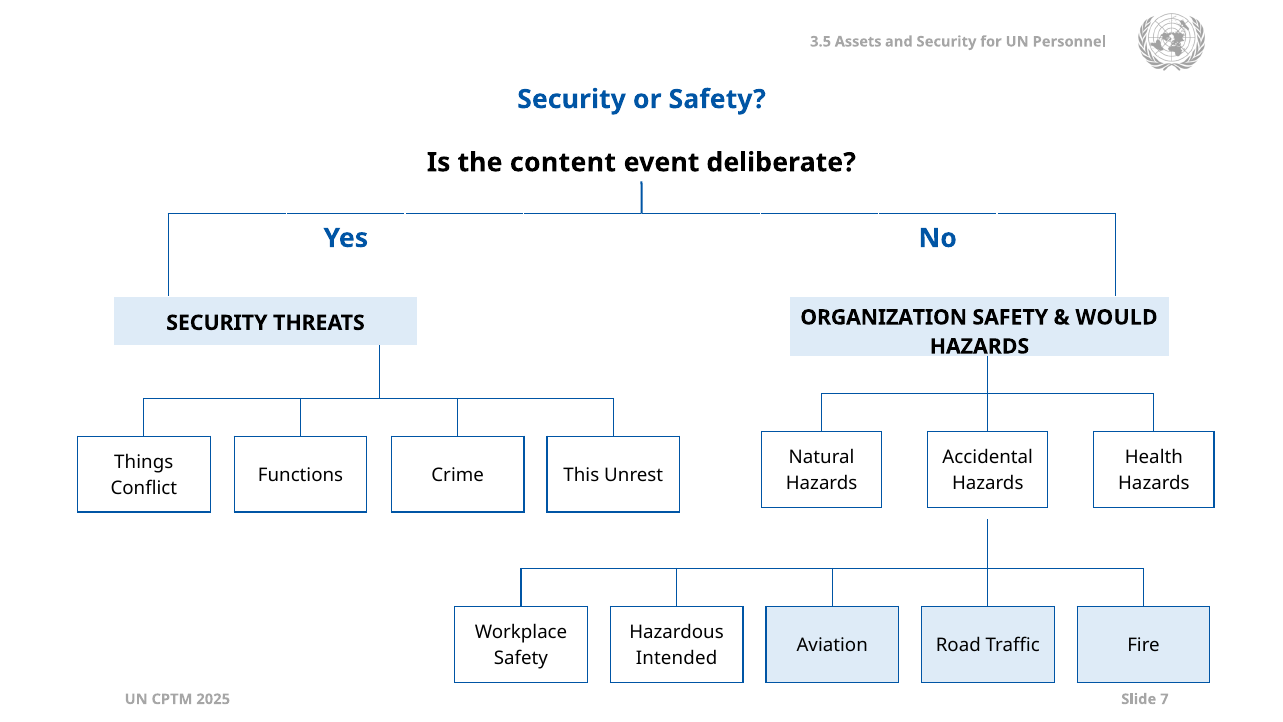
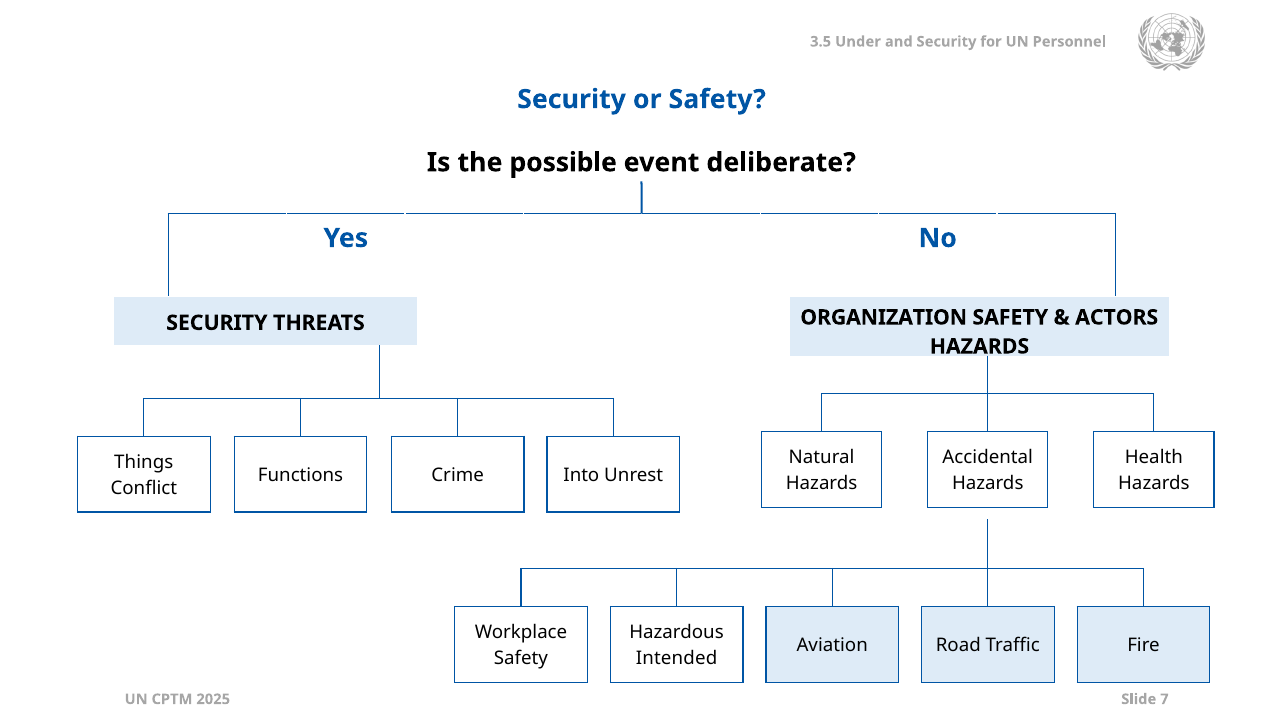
Assets: Assets -> Under
content: content -> possible
WOULD: WOULD -> ACTORS
This: This -> Into
